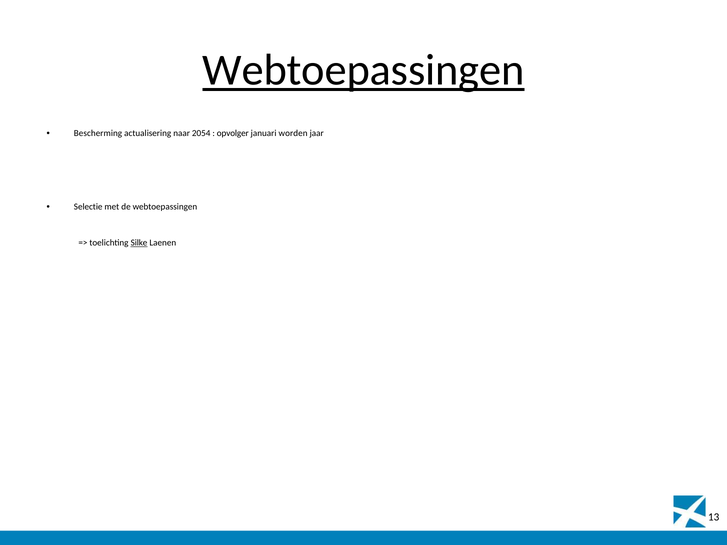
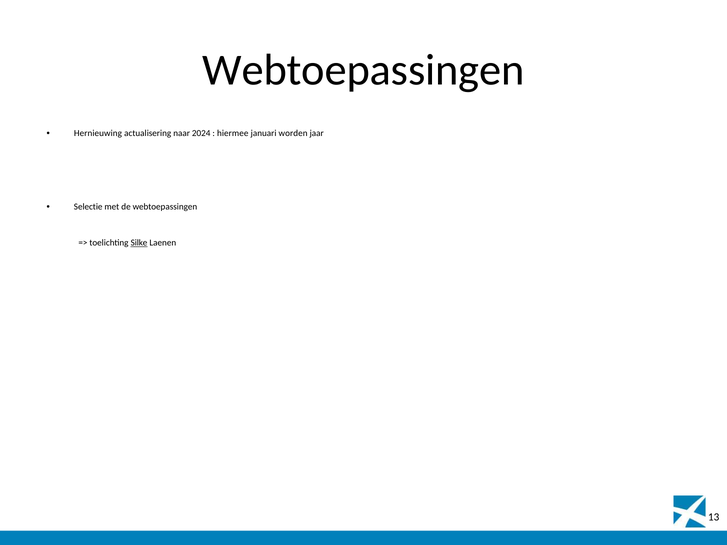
Webtoepassingen at (363, 70) underline: present -> none
Bescherming: Bescherming -> Hernieuwing
2054: 2054 -> 2024
opvolger: opvolger -> hiermee
